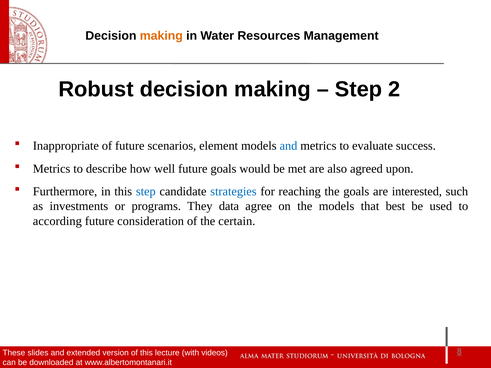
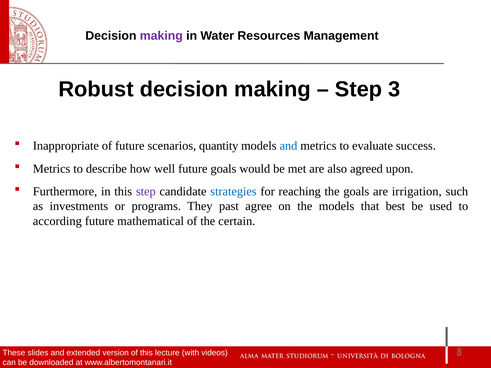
making at (161, 36) colour: orange -> purple
2: 2 -> 3
element: element -> quantity
step at (146, 192) colour: blue -> purple
interested: interested -> irrigation
data: data -> past
consideration: consideration -> mathematical
